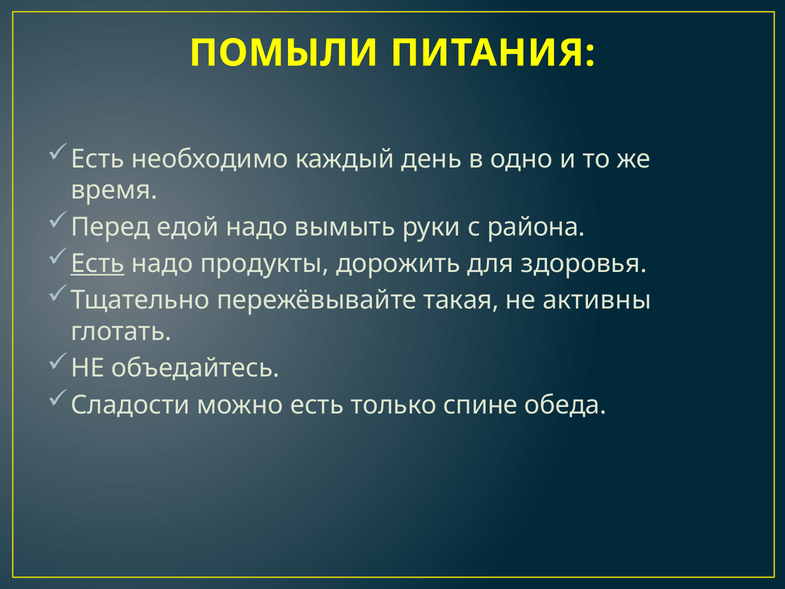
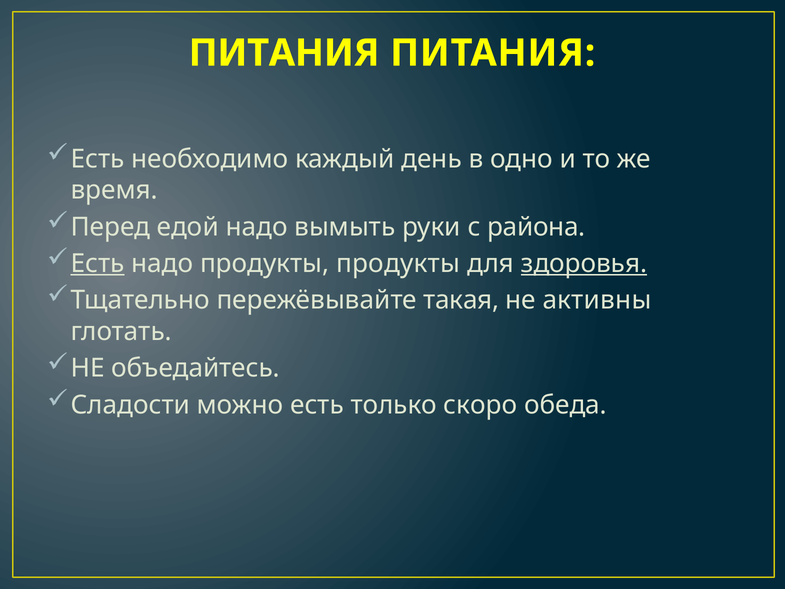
ПОМЫЛИ at (284, 53): ПОМЫЛИ -> ПИТАНИЯ
продукты дорожить: дорожить -> продукты
здоровья underline: none -> present
спине: спине -> скоро
